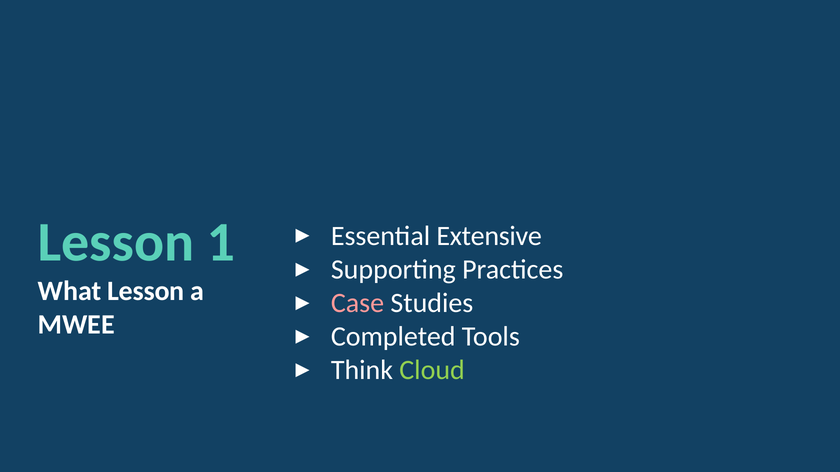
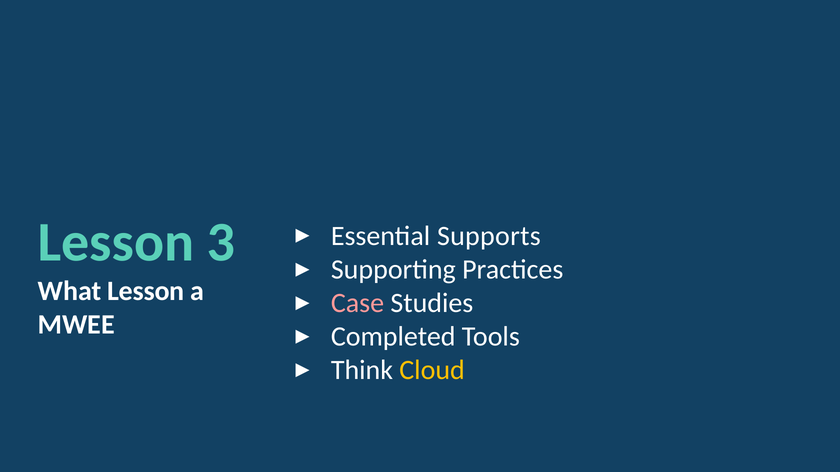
1: 1 -> 3
Extensive: Extensive -> Supports
Cloud colour: light green -> yellow
